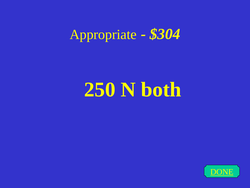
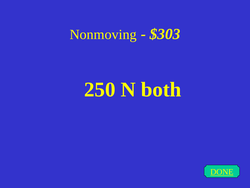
Appropriate: Appropriate -> Nonmoving
$304: $304 -> $303
